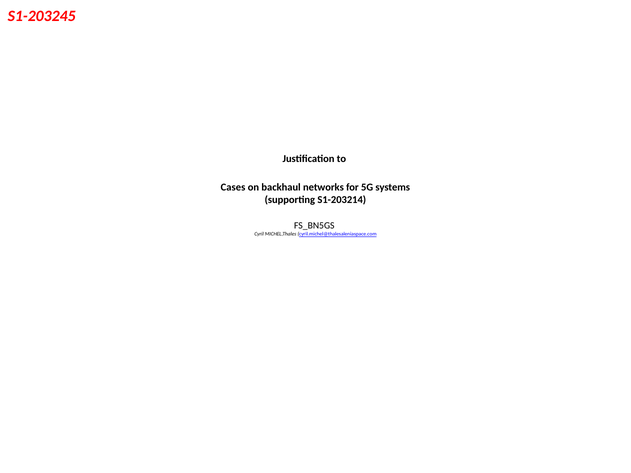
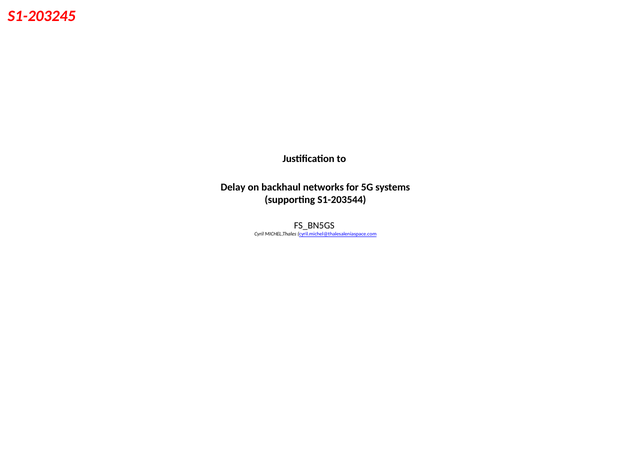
Cases: Cases -> Delay
S1-203214: S1-203214 -> S1-203544
